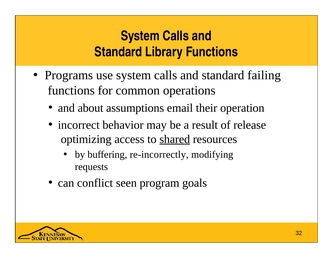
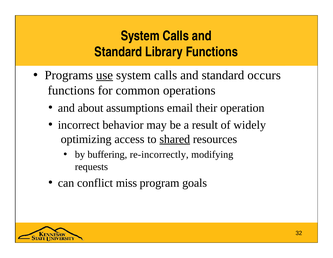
use underline: none -> present
failing: failing -> occurs
release: release -> widely
seen: seen -> miss
